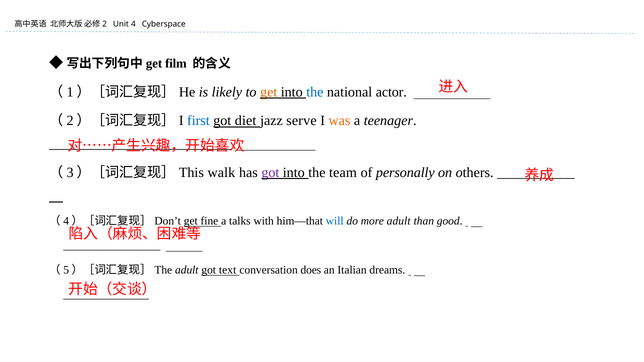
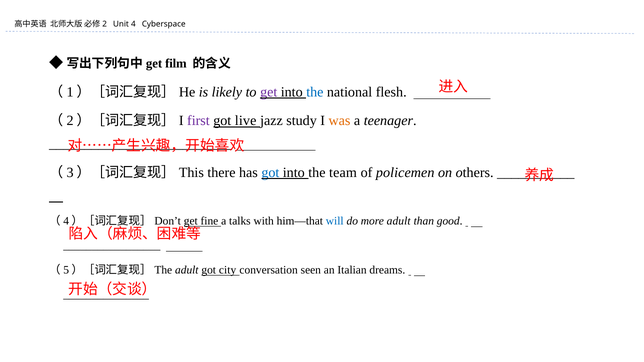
get at (269, 92) colour: orange -> purple
actor: actor -> flesh
first colour: blue -> purple
diet: diet -> live
serve: serve -> study
walk: walk -> there
got at (270, 172) colour: purple -> blue
personally: personally -> policemen
text: text -> city
does: does -> seen
